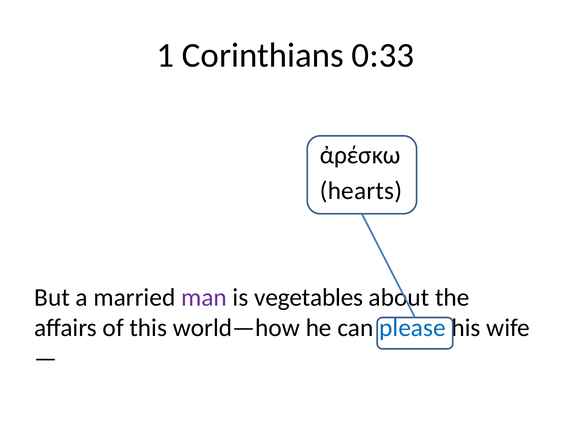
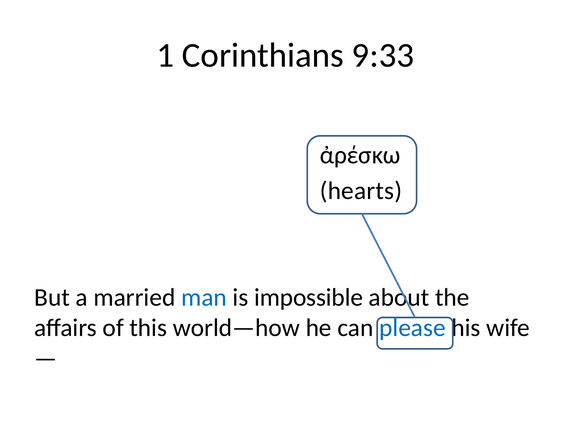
0:33: 0:33 -> 9:33
man colour: purple -> blue
vegetables: vegetables -> impossible
